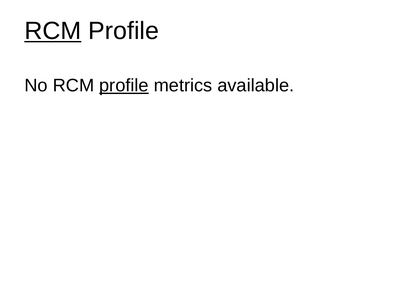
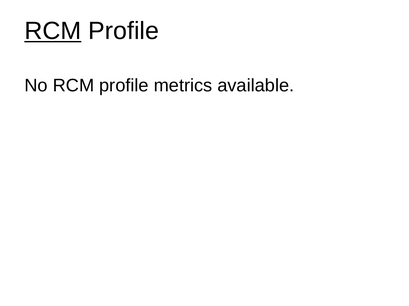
profile at (124, 86) underline: present -> none
